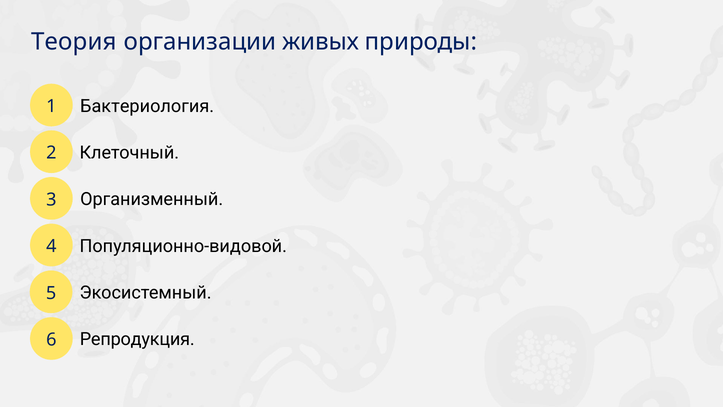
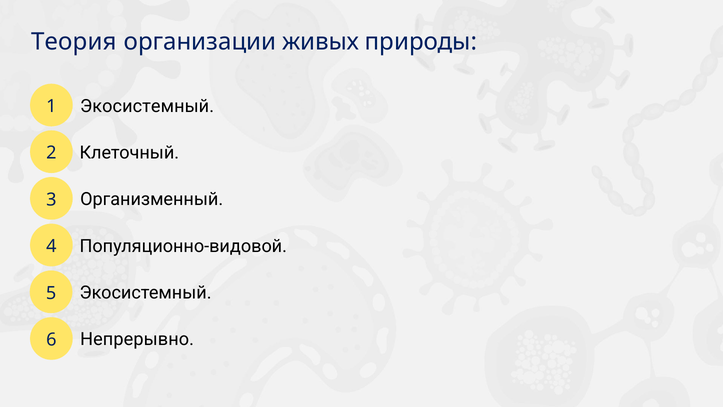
Бактериология at (147, 106): Бактериология -> Экосистемный
Репродукция: Репродукция -> Непрерывно
